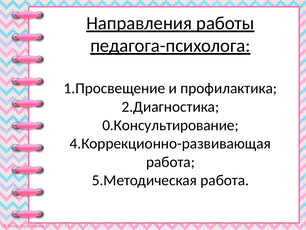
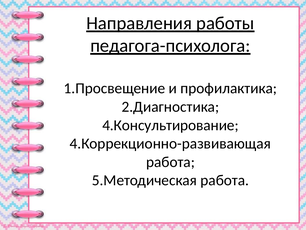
0.Консультирование: 0.Консультирование -> 4.Консультирование
